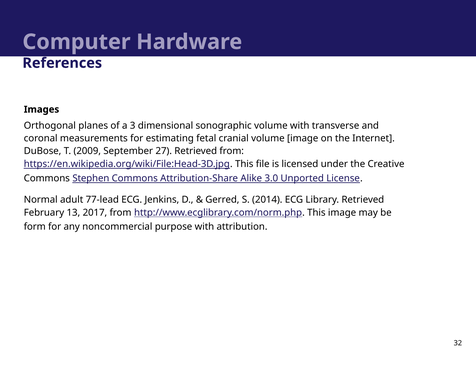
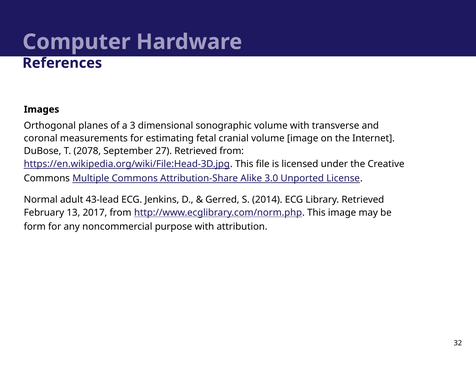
2009: 2009 -> 2078
Stephen: Stephen -> Multiple
77-lead: 77-lead -> 43-lead
